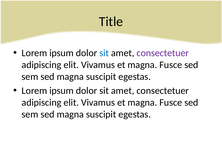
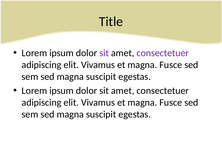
sit at (104, 53) colour: blue -> purple
